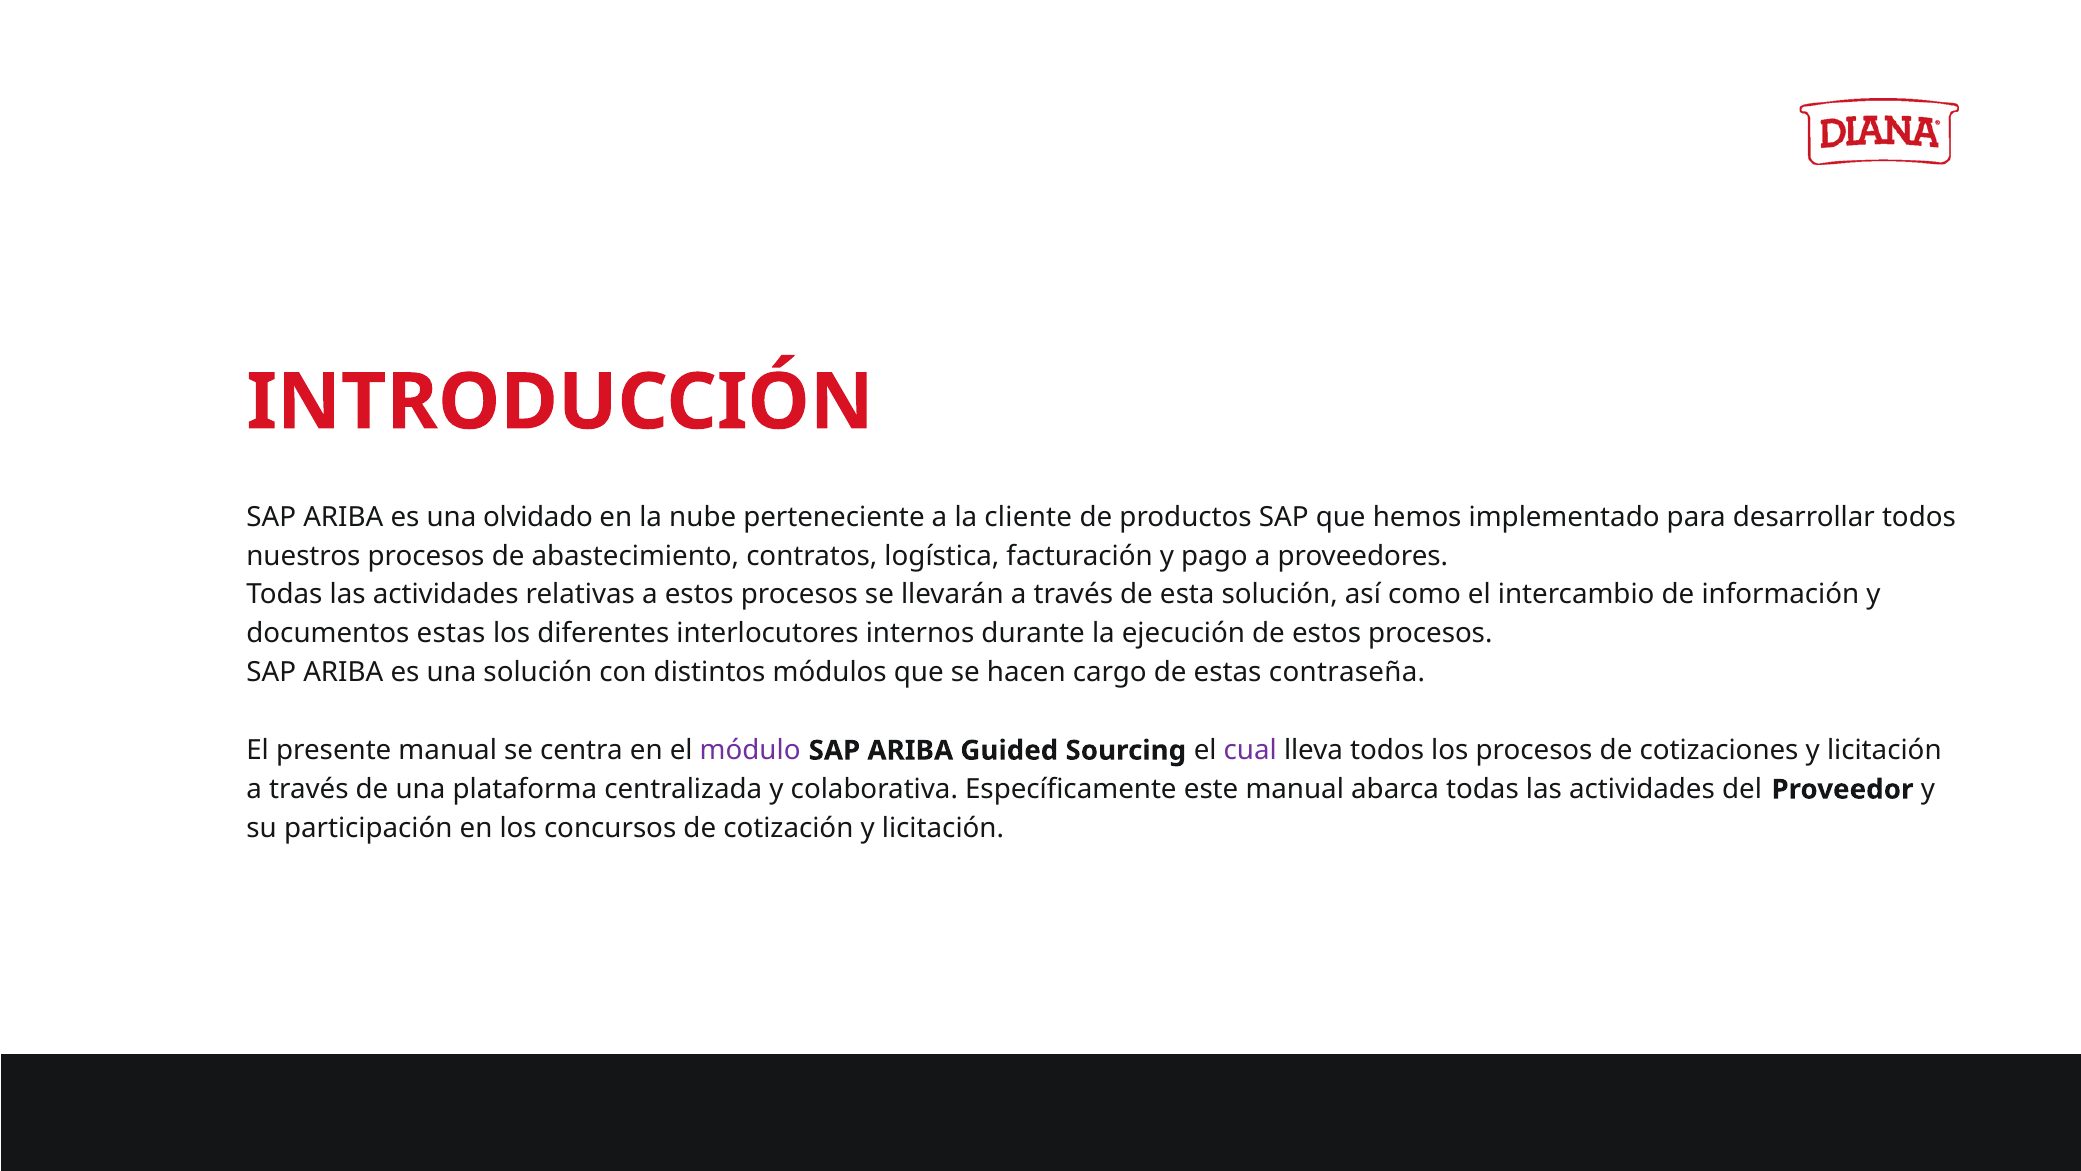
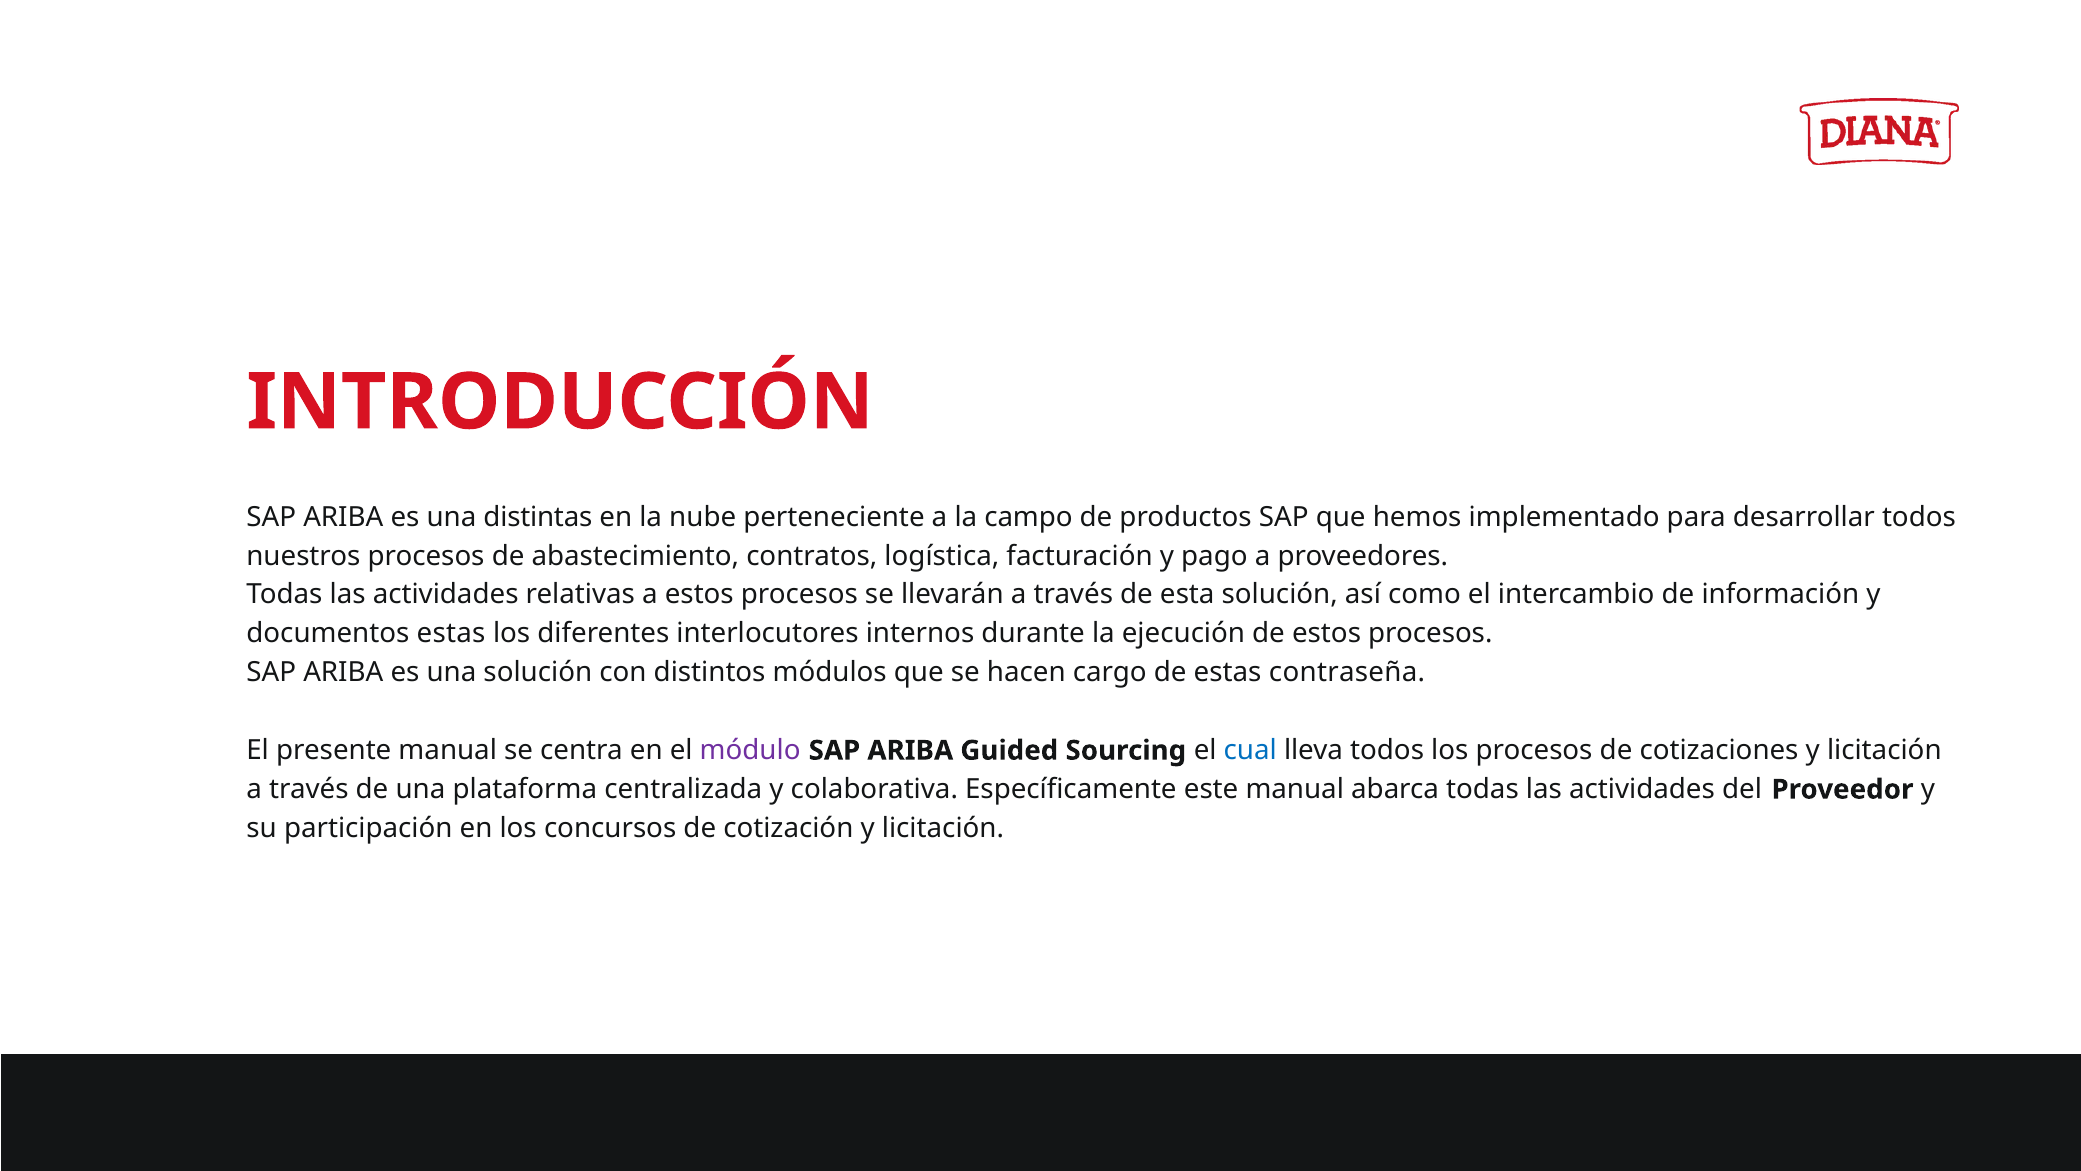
olvidado: olvidado -> distintas
cliente: cliente -> campo
cual colour: purple -> blue
